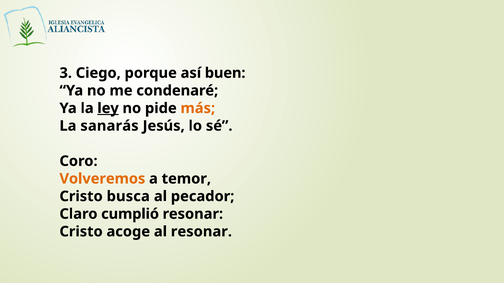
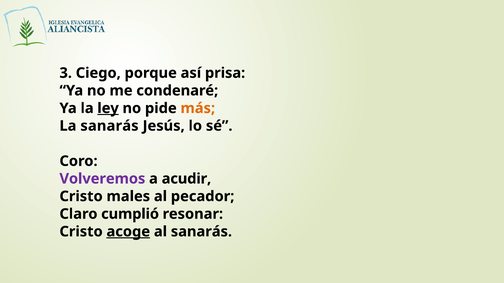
buen: buen -> prisa
Volveremos colour: orange -> purple
temor: temor -> acudir
busca: busca -> males
acoge underline: none -> present
al resonar: resonar -> sanarás
